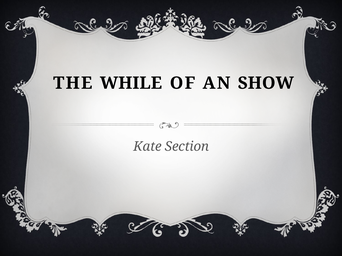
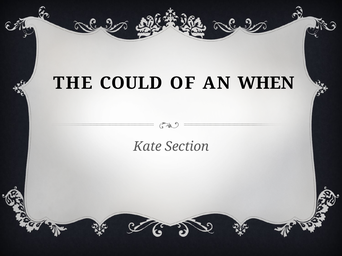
WHILE: WHILE -> COULD
SHOW: SHOW -> WHEN
